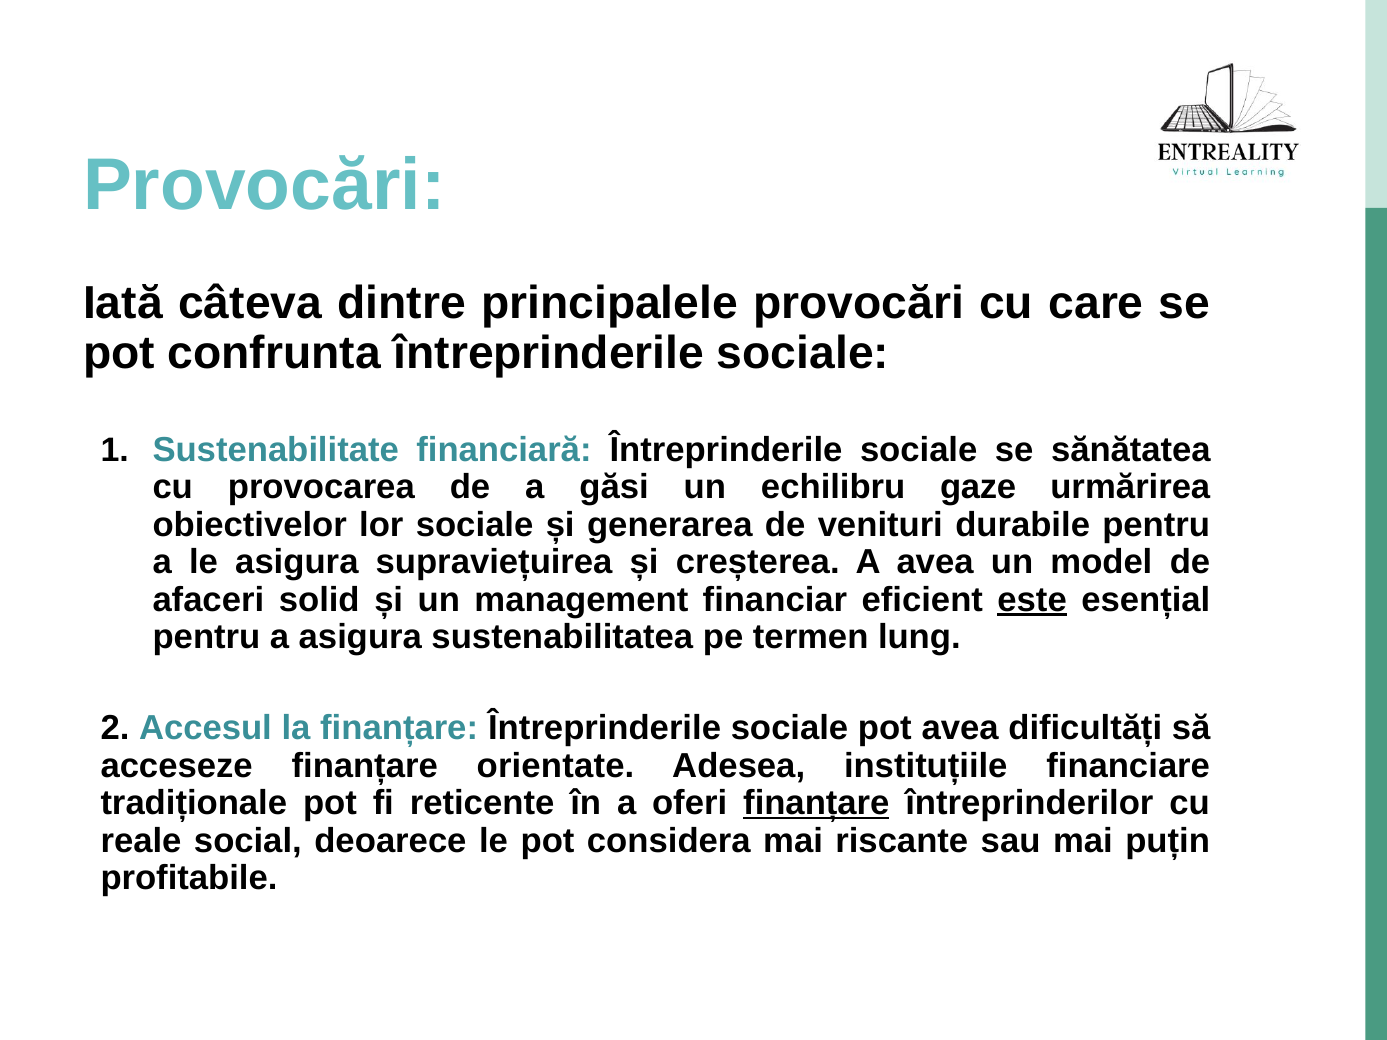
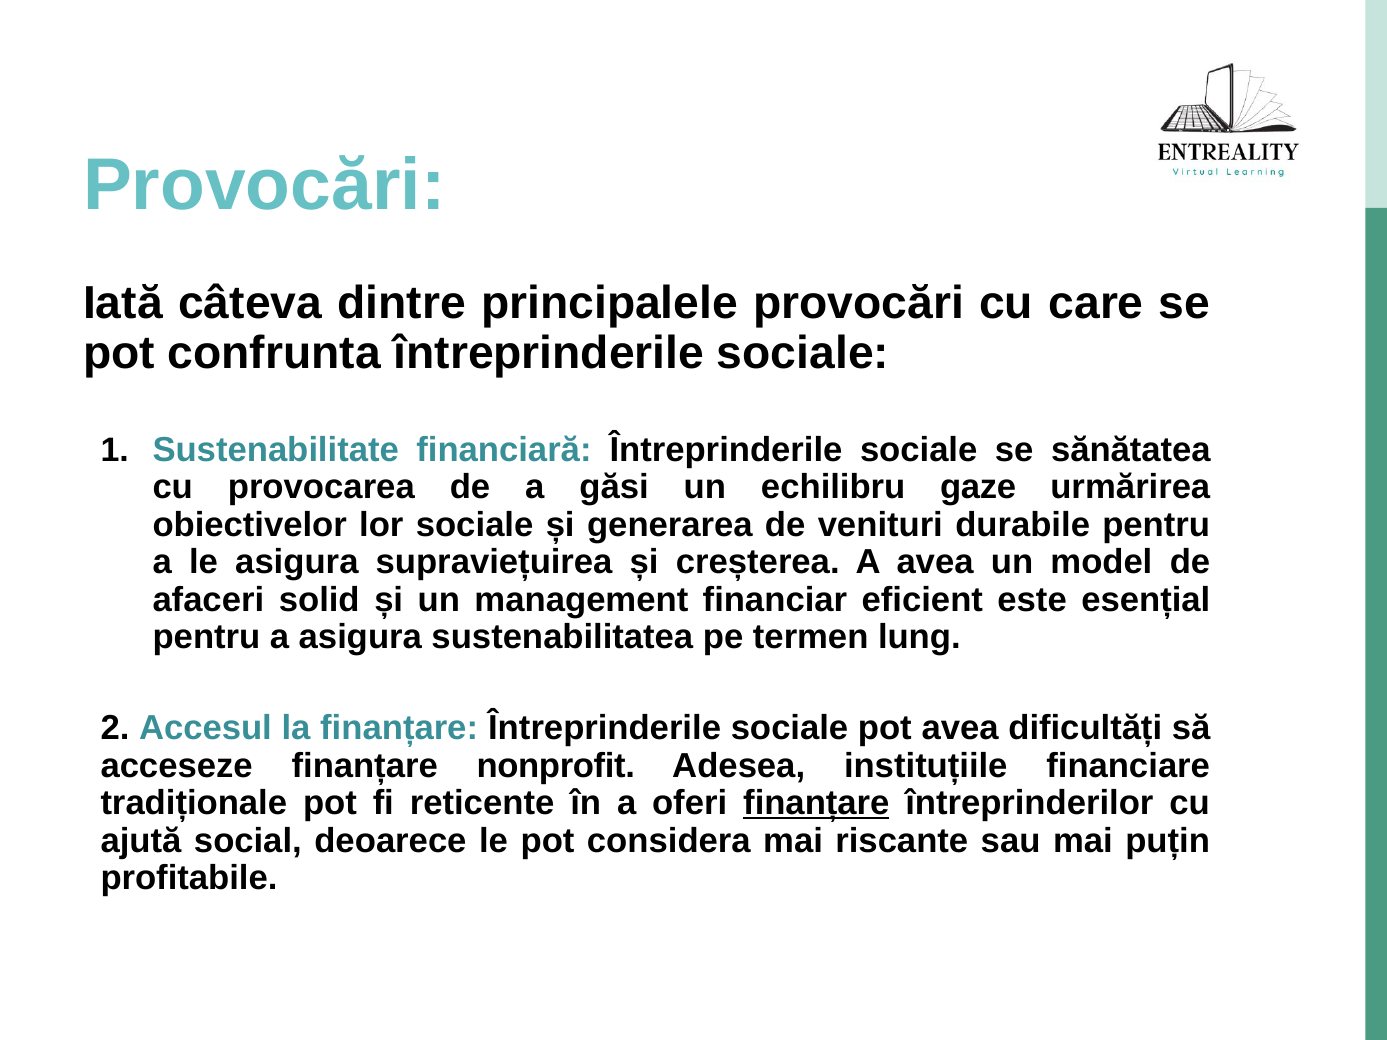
este underline: present -> none
orientate: orientate -> nonprofit
reale: reale -> ajută
